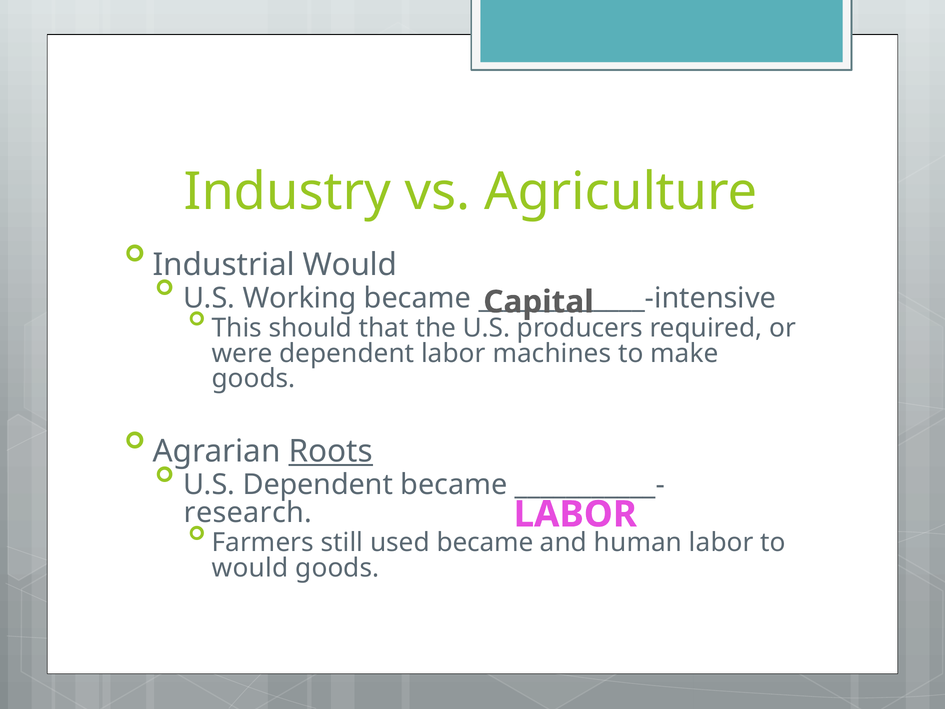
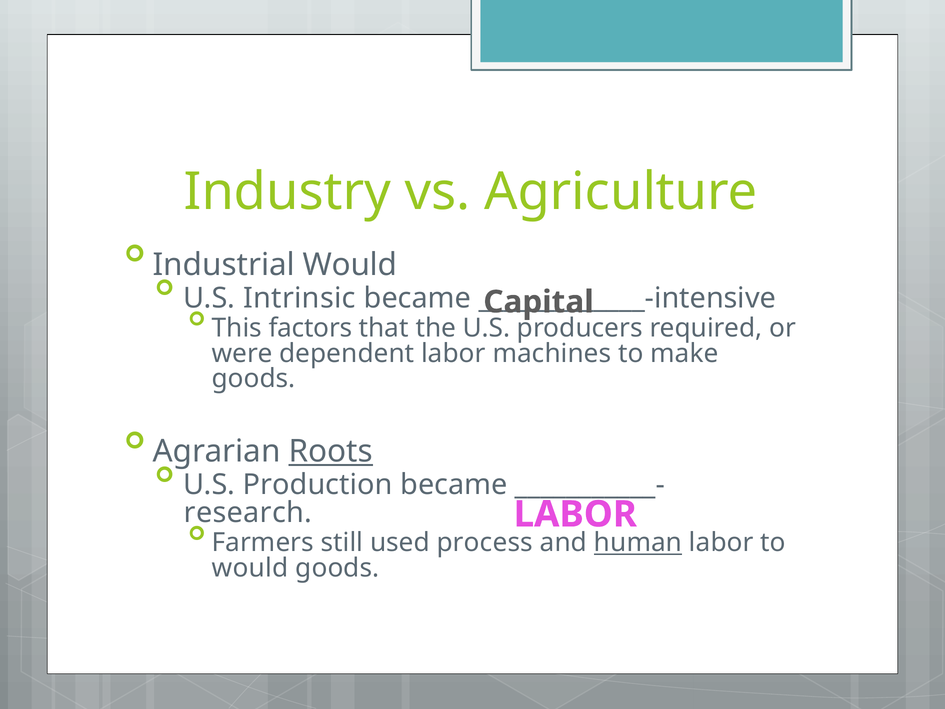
Working: Working -> Intrinsic
should: should -> factors
U.S Dependent: Dependent -> Production
used became: became -> process
human underline: none -> present
